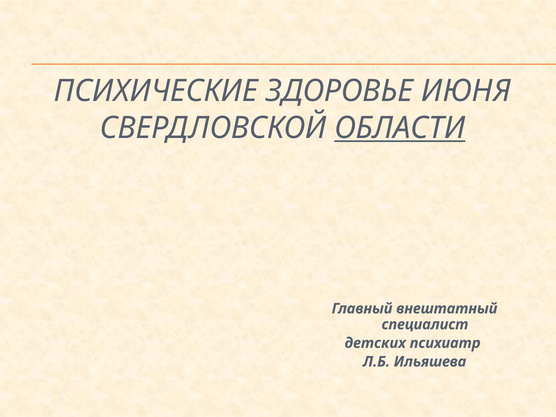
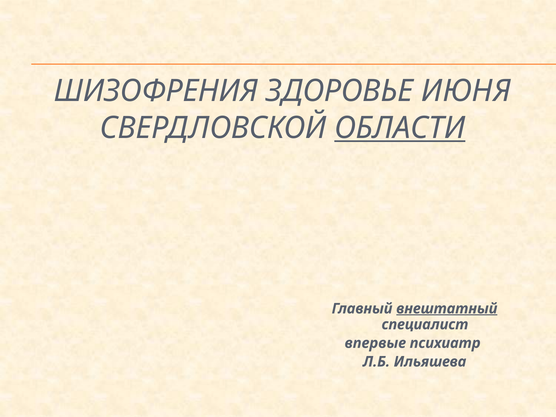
ПСИХИЧЕСКИЕ: ПСИХИЧЕСКИЕ -> ШИЗОФРЕНИЯ
внештатный underline: none -> present
детских: детских -> впервые
